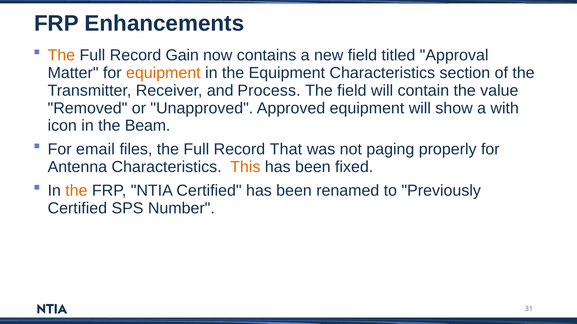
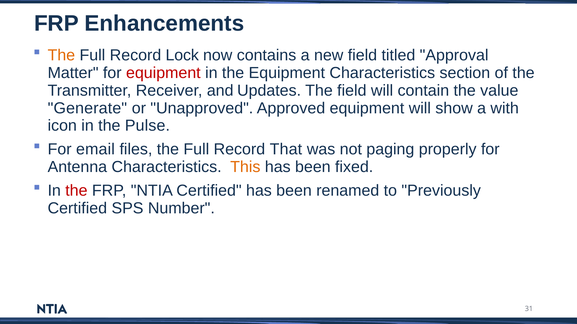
Gain: Gain -> Lock
equipment at (163, 73) colour: orange -> red
Process: Process -> Updates
Removed: Removed -> Generate
Beam: Beam -> Pulse
the at (76, 191) colour: orange -> red
